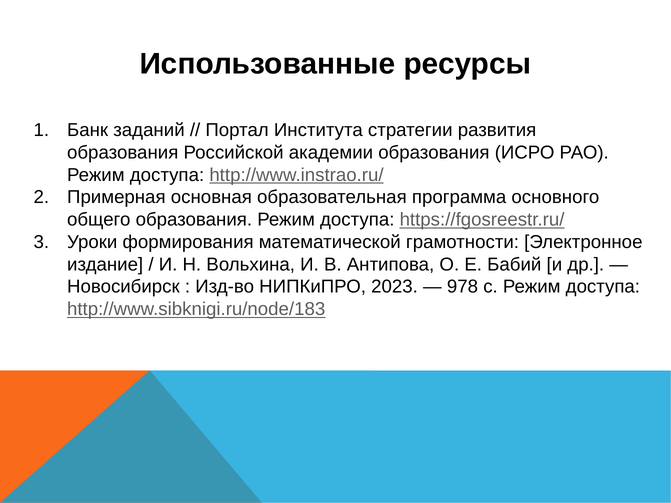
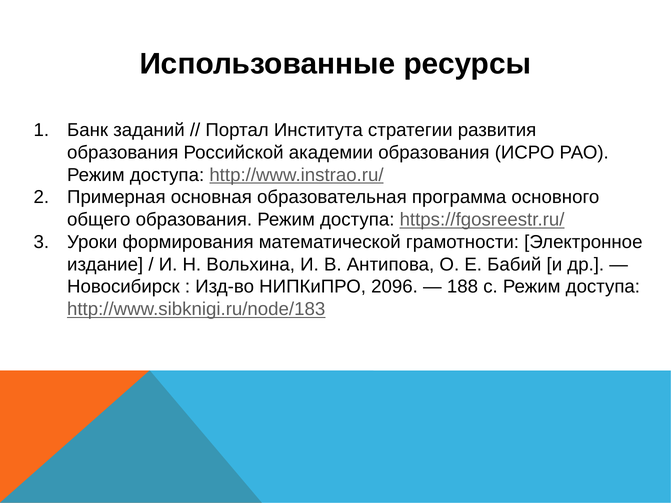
2023: 2023 -> 2096
978: 978 -> 188
